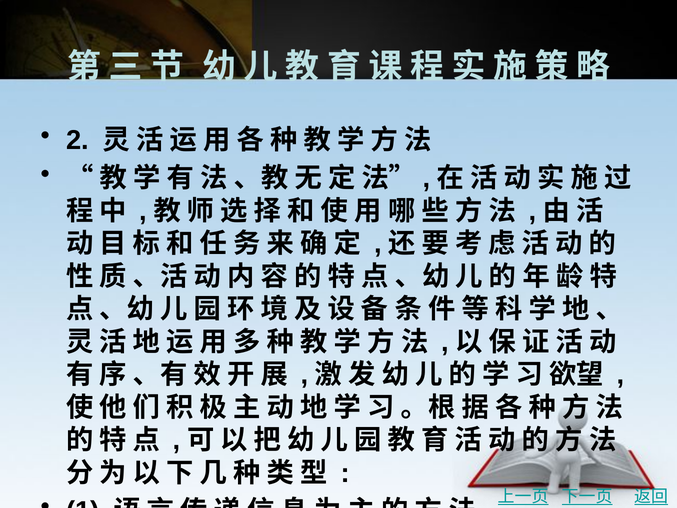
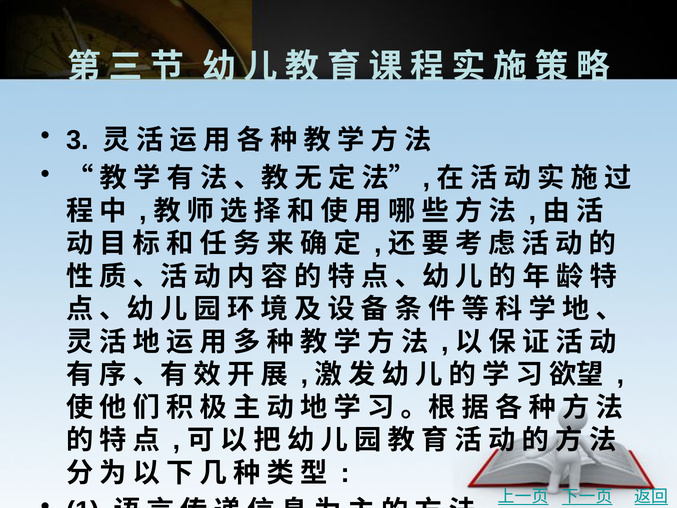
2 at (77, 140): 2 -> 3
